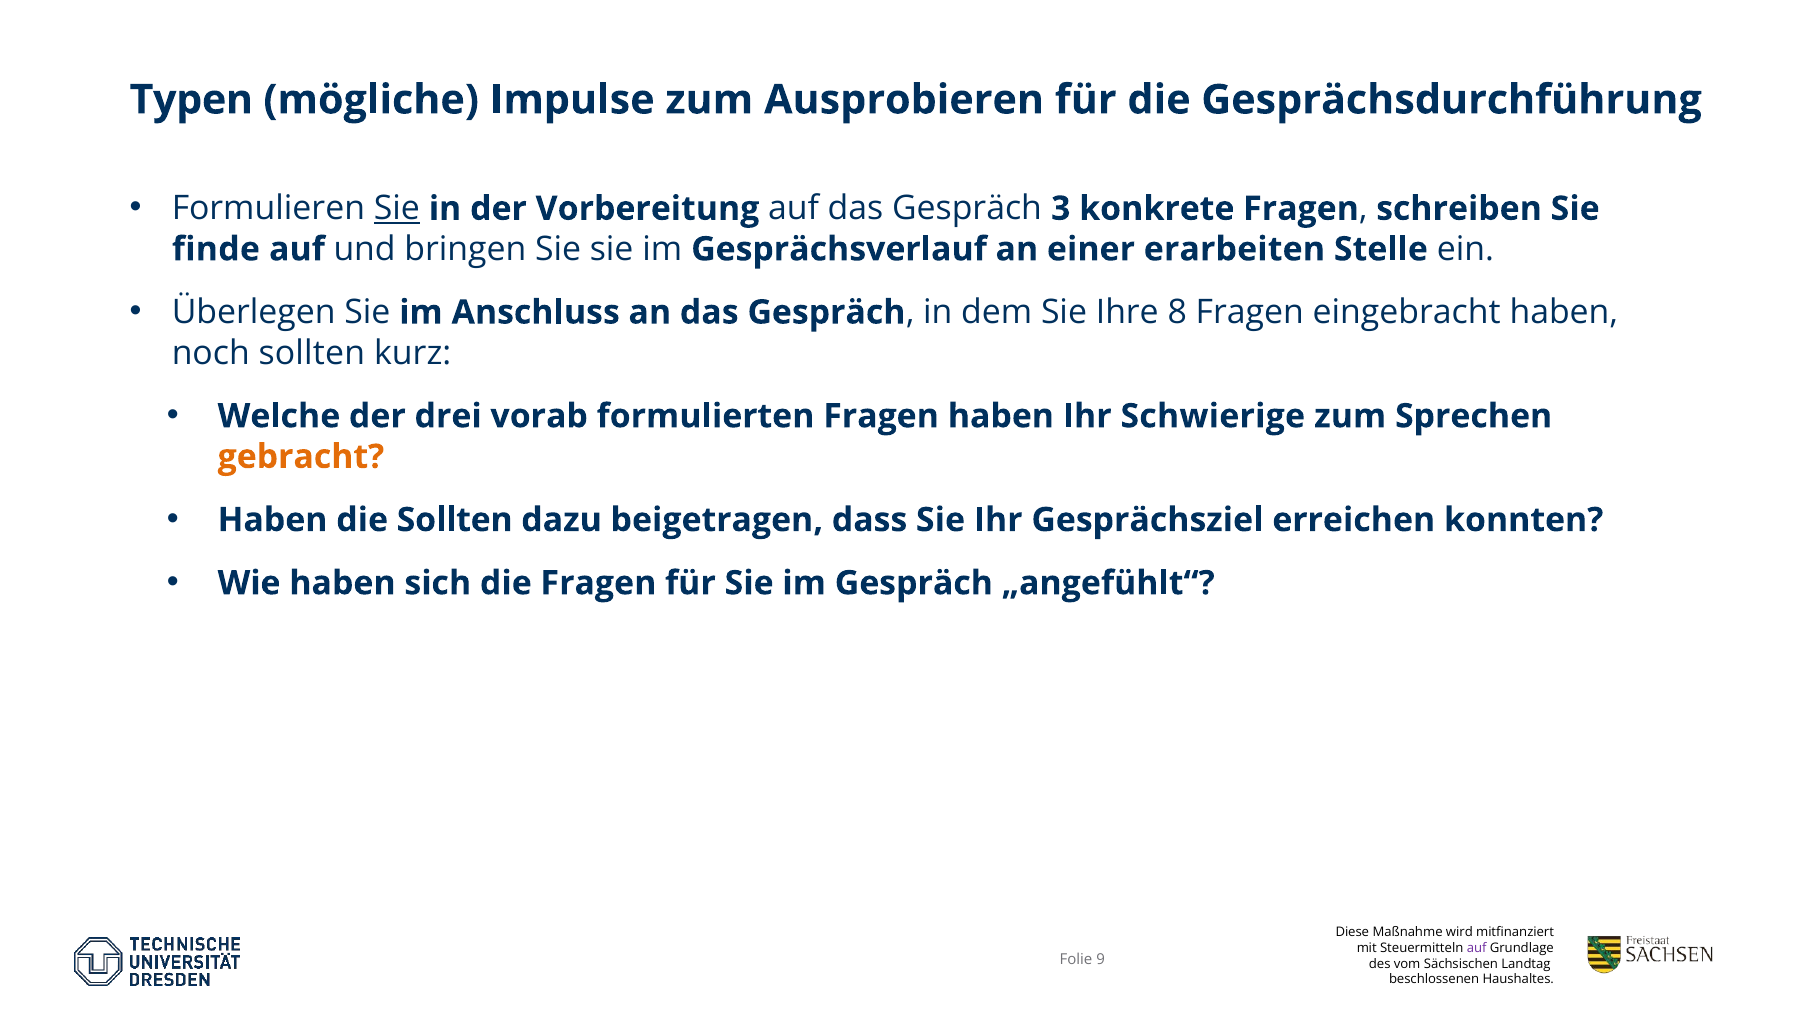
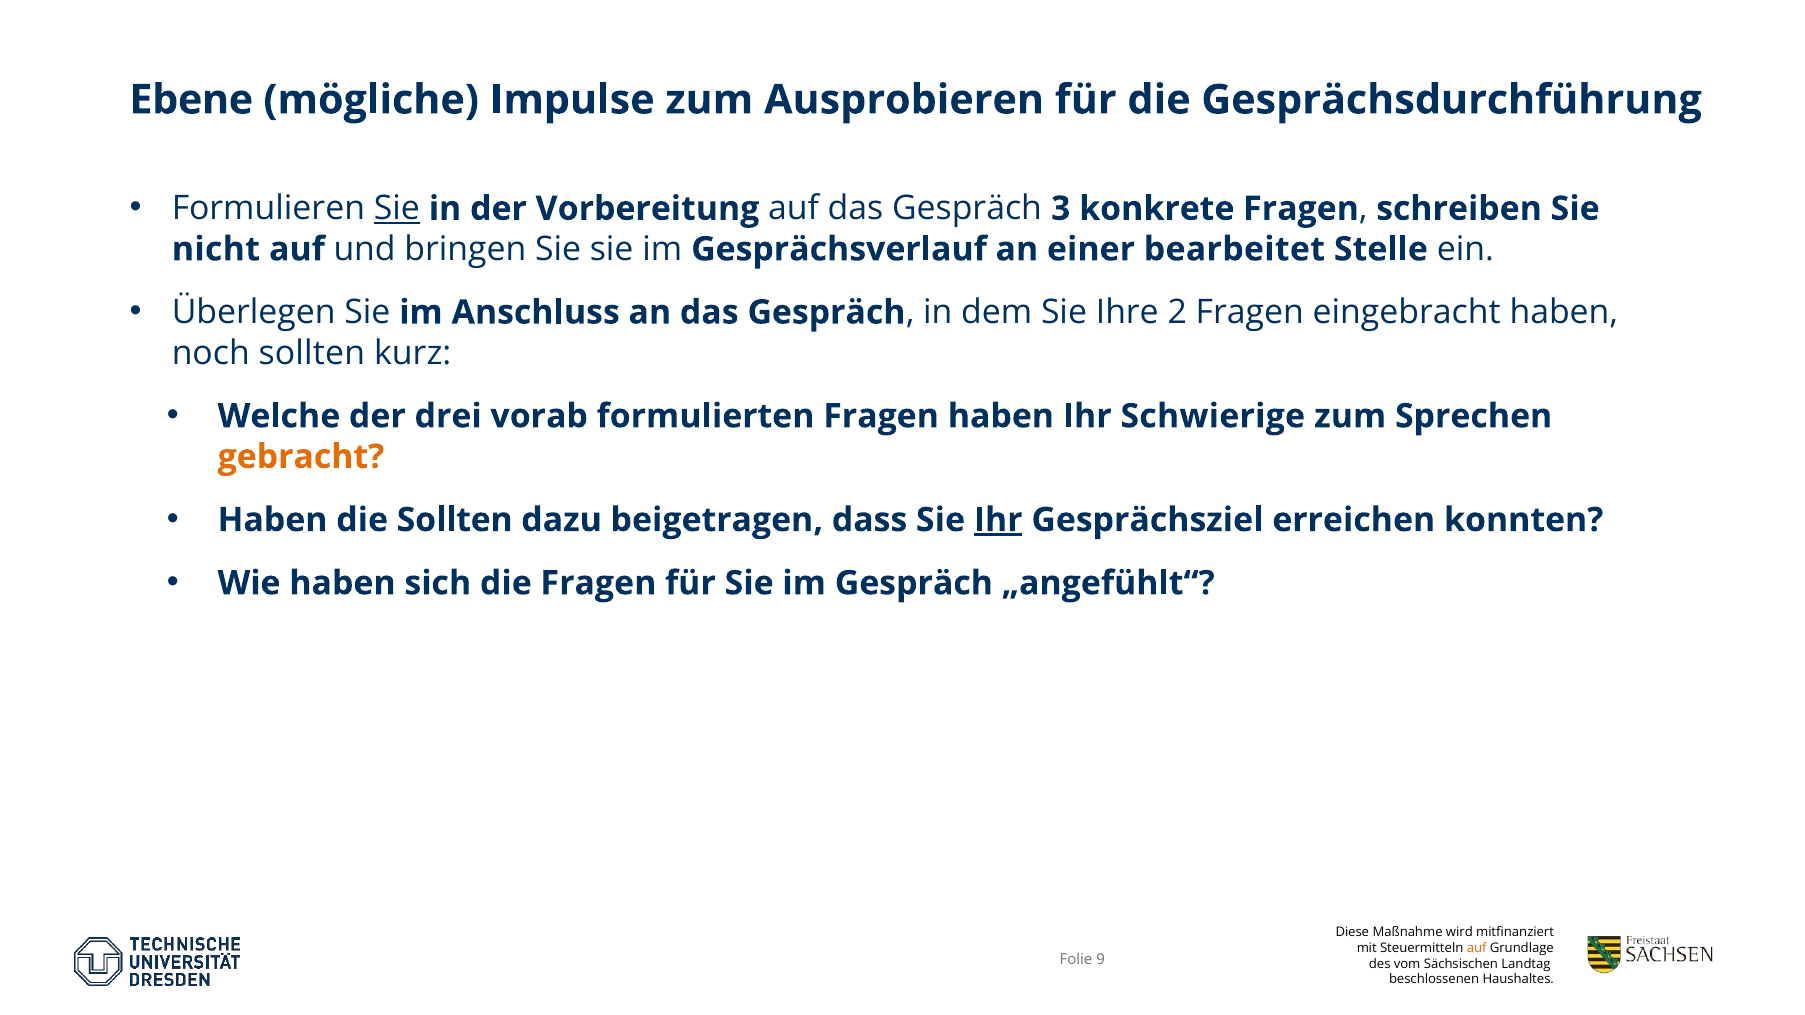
Typen: Typen -> Ebene
finde: finde -> nicht
erarbeiten: erarbeiten -> bearbeitet
8: 8 -> 2
Ihr at (998, 520) underline: none -> present
auf at (1477, 948) colour: purple -> orange
